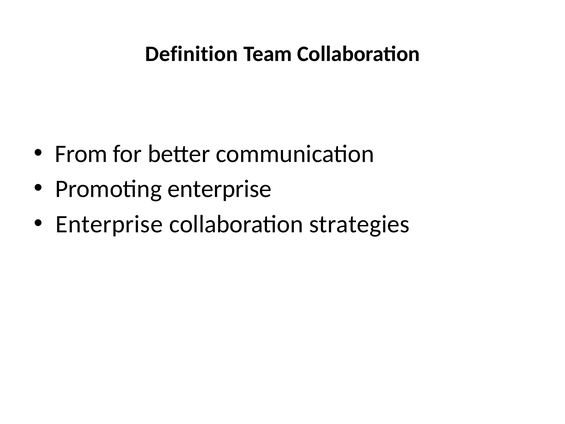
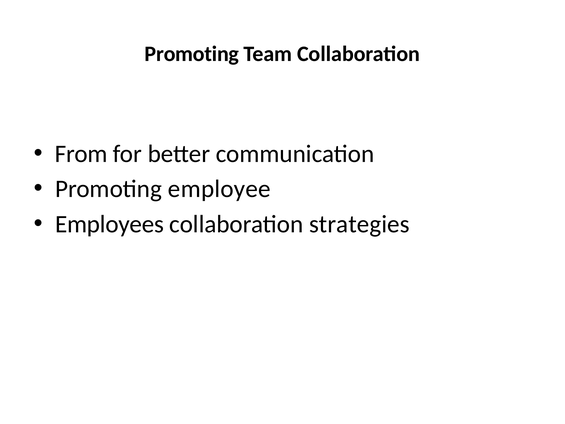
Definition at (192, 54): Definition -> Promoting
Promoting enterprise: enterprise -> employee
Enterprise at (109, 224): Enterprise -> Employees
